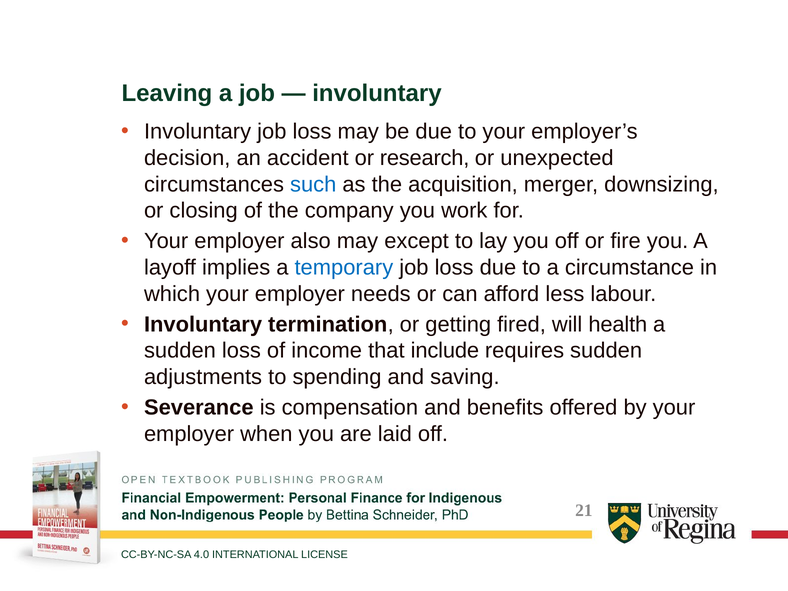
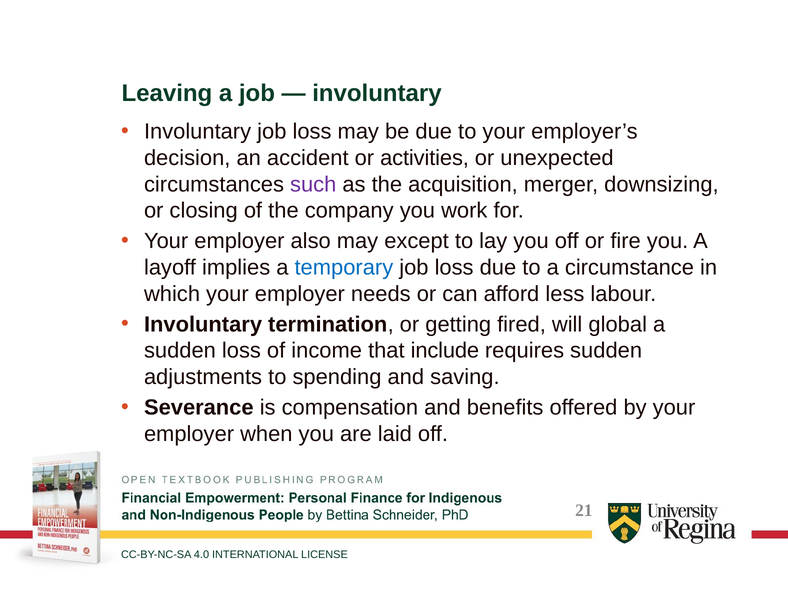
research: research -> activities
such colour: blue -> purple
health: health -> global
